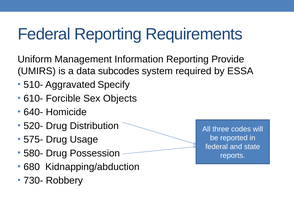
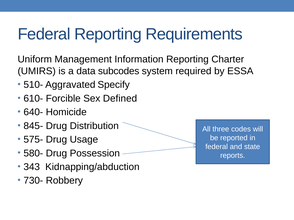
Provide: Provide -> Charter
Objects: Objects -> Defined
520-: 520- -> 845-
680: 680 -> 343
